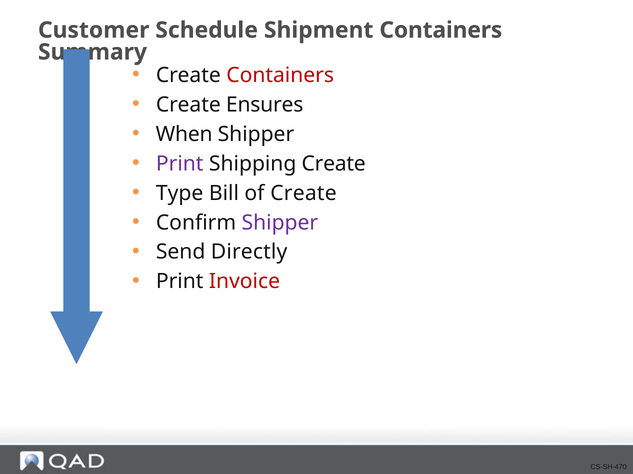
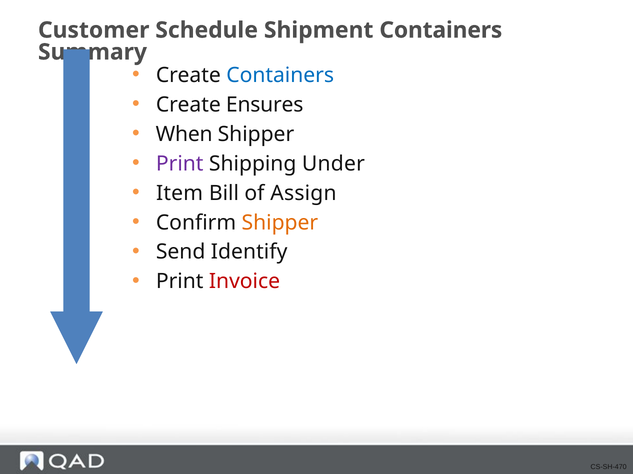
Containers at (280, 75) colour: red -> blue
Shipping Create: Create -> Under
Type: Type -> Item
of Create: Create -> Assign
Shipper at (280, 223) colour: purple -> orange
Directly: Directly -> Identify
